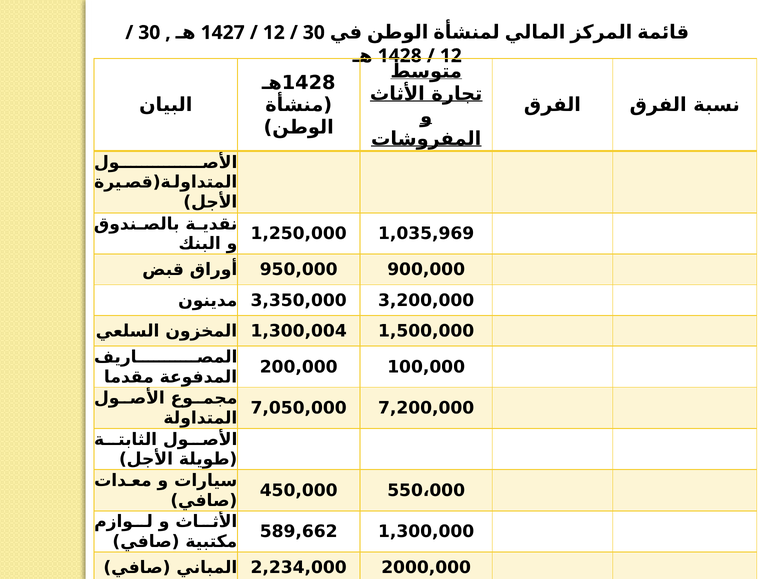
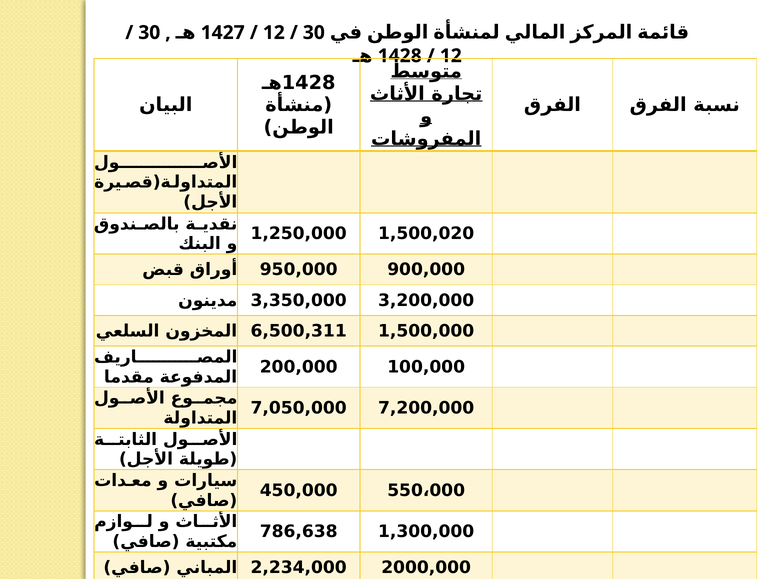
1,035,969: 1,035,969 -> 1,500,020
1,300,004: 1,300,004 -> 6,500,311
589,662: 589,662 -> 786,638
